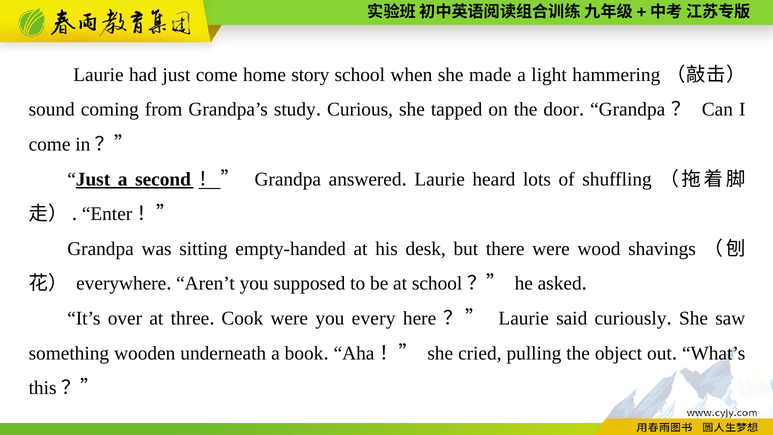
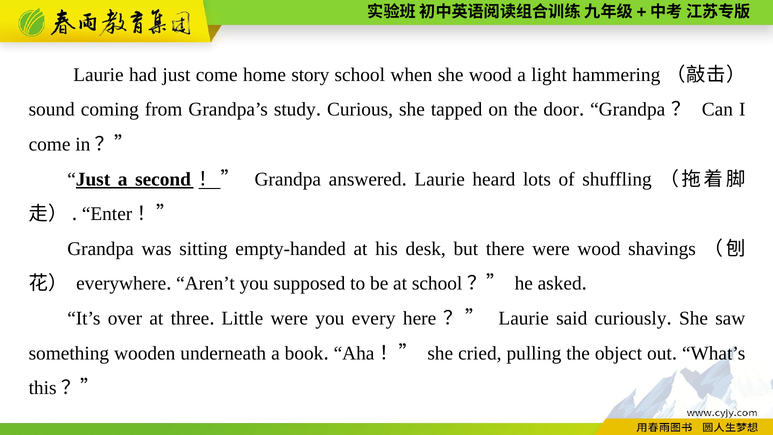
she made: made -> wood
Cook: Cook -> Little
